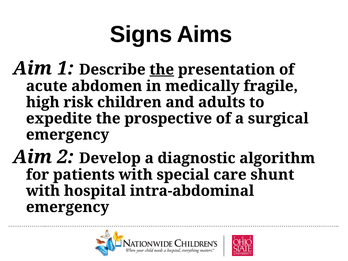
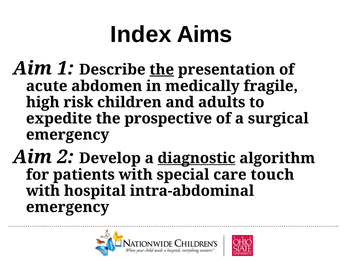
Signs: Signs -> Index
diagnostic underline: none -> present
shunt: shunt -> touch
